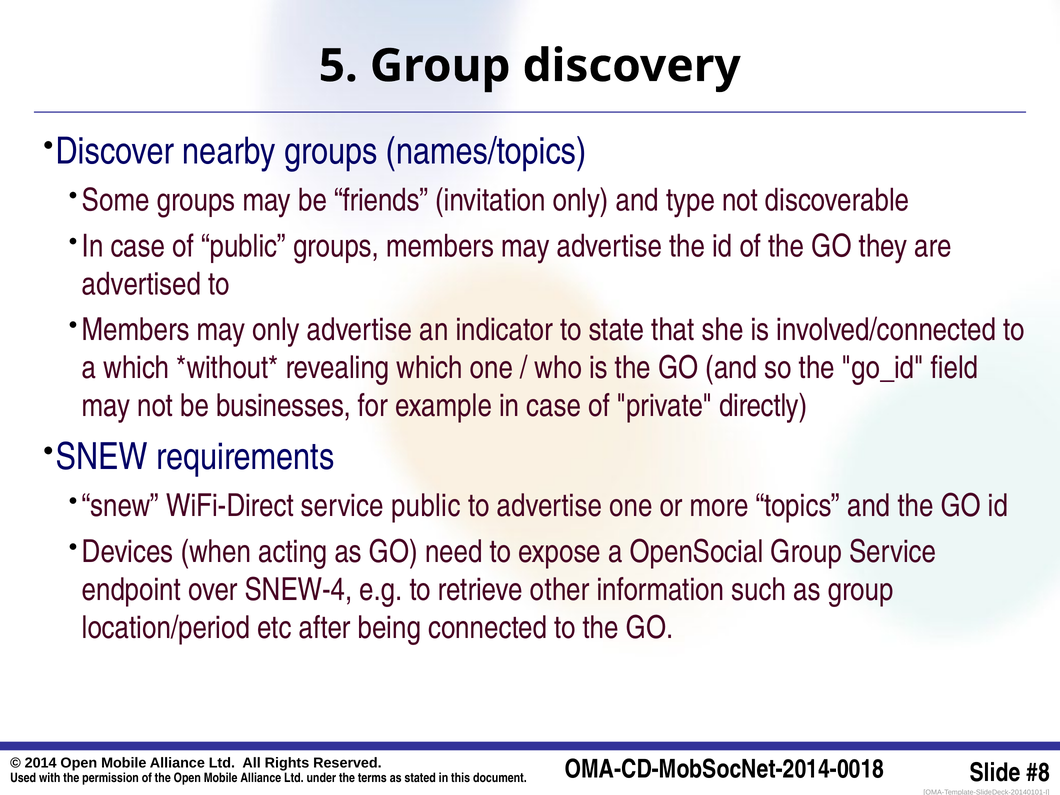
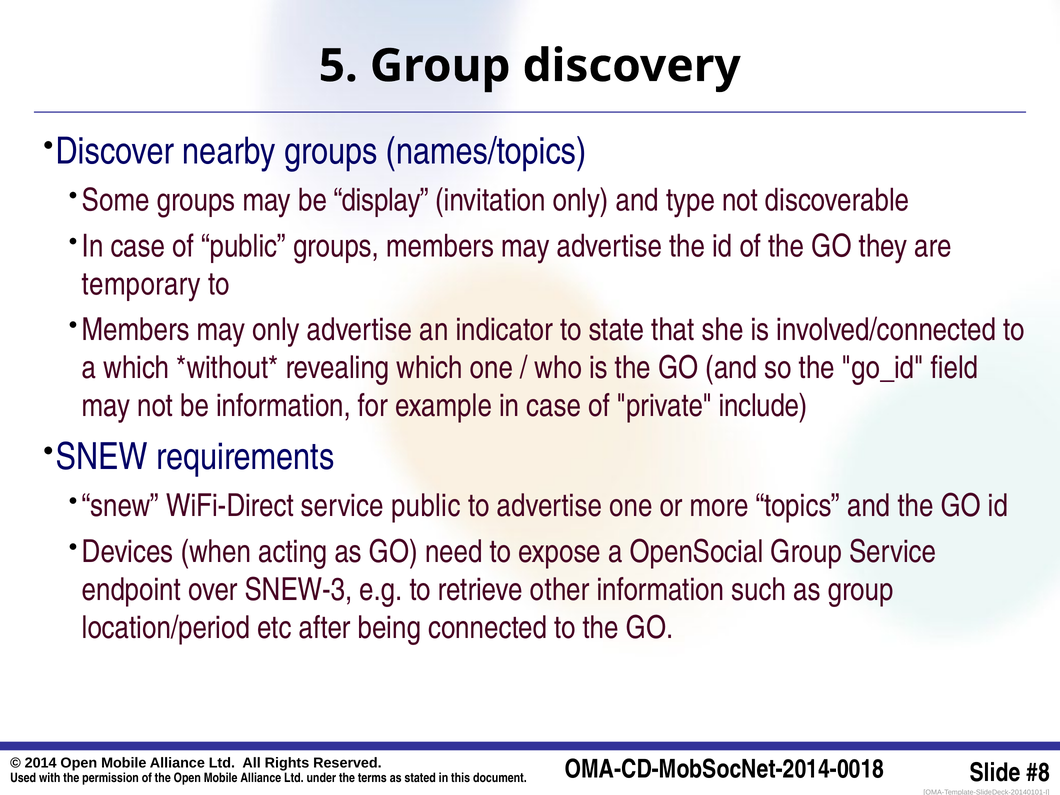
friends: friends -> display
advertised: advertised -> temporary
be businesses: businesses -> information
directly: directly -> include
SNEW-4: SNEW-4 -> SNEW-3
